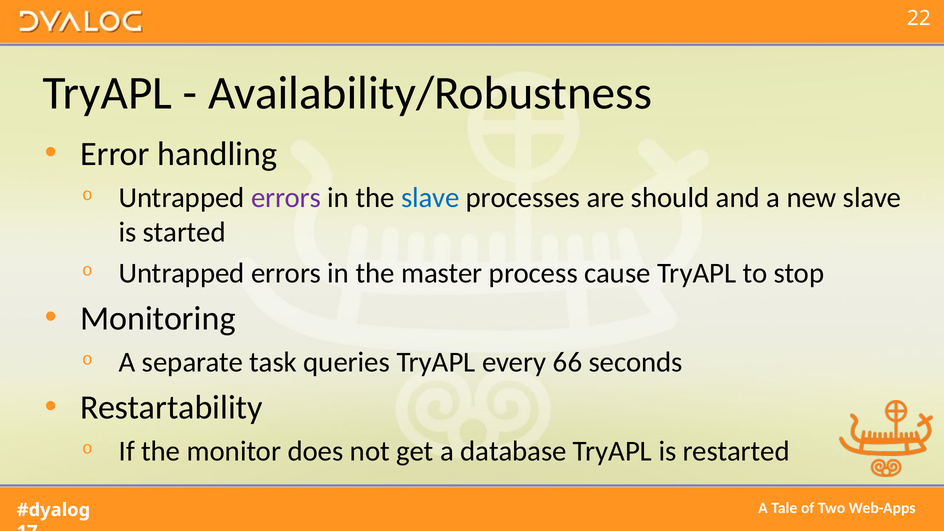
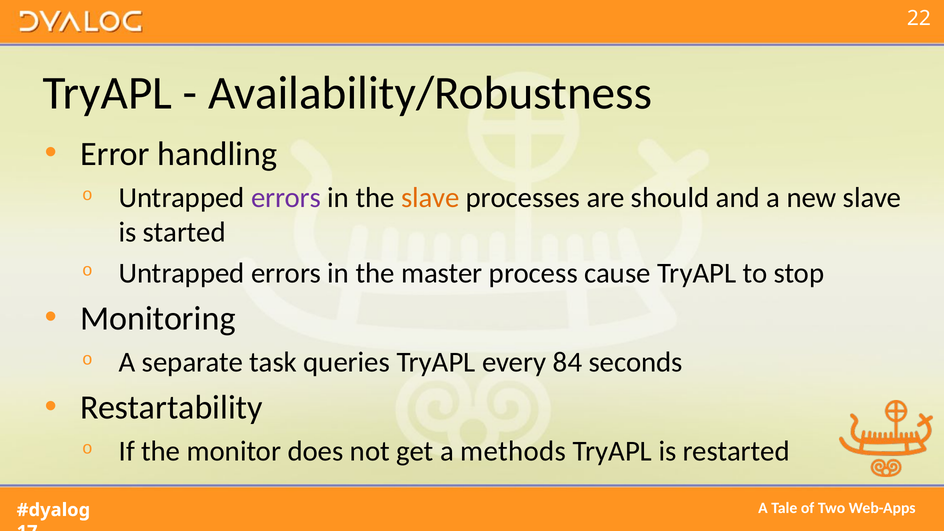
slave at (430, 198) colour: blue -> orange
66: 66 -> 84
database: database -> methods
